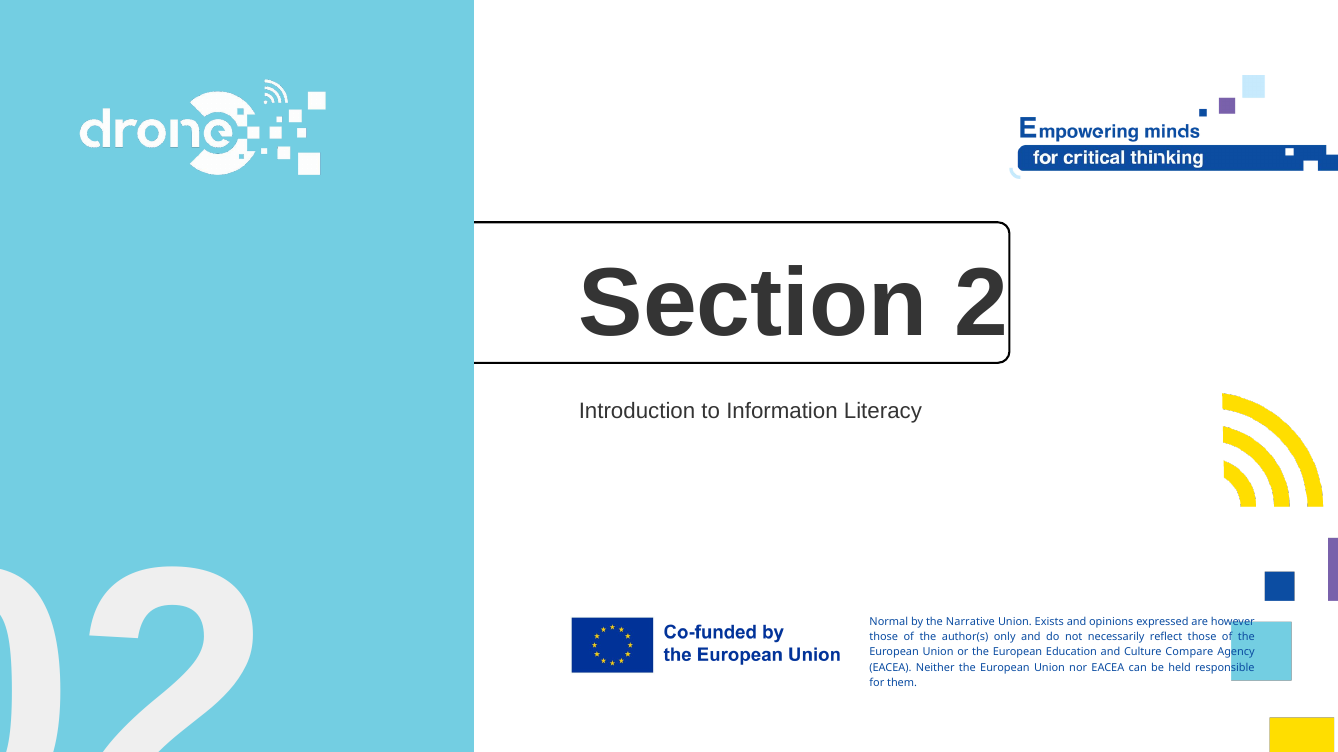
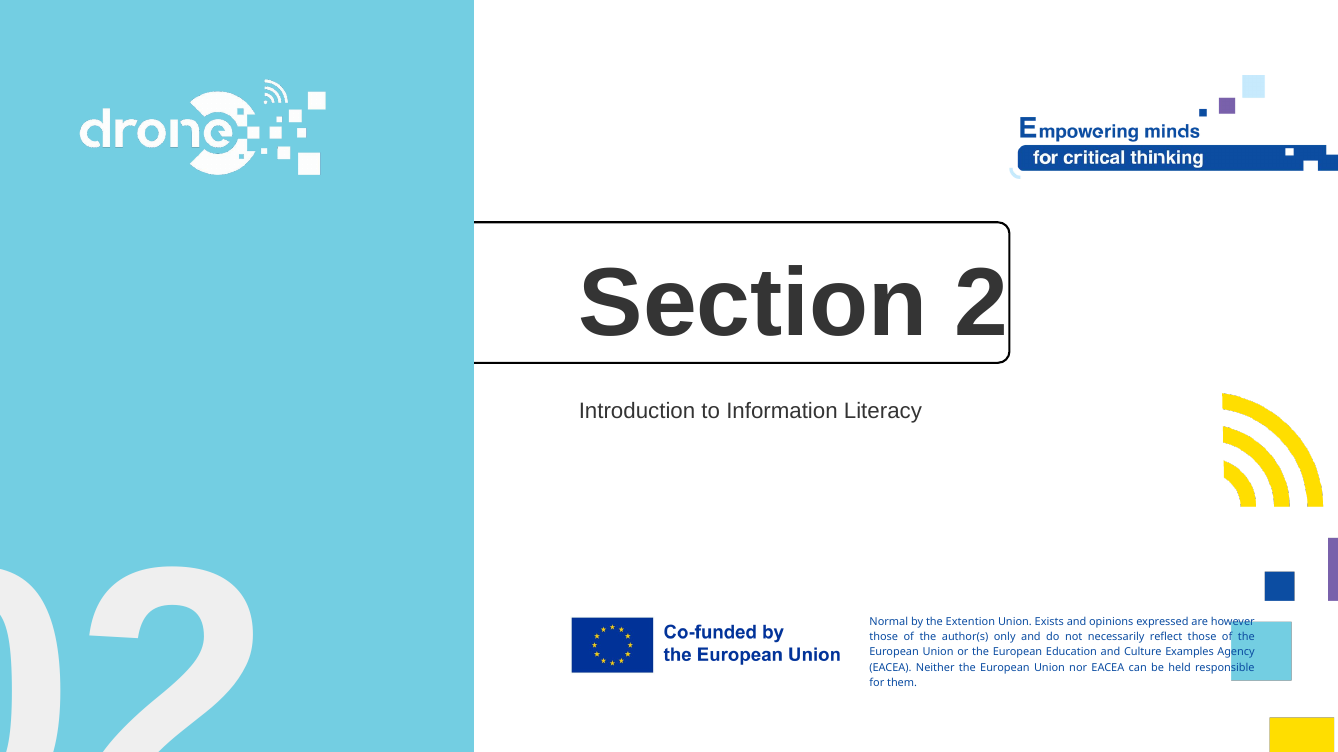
Narrative: Narrative -> Extention
Compare: Compare -> Examples
